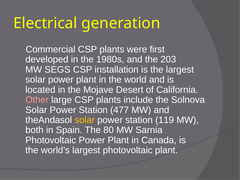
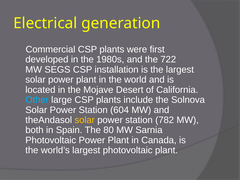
203: 203 -> 722
Other colour: pink -> light blue
477: 477 -> 604
119: 119 -> 782
